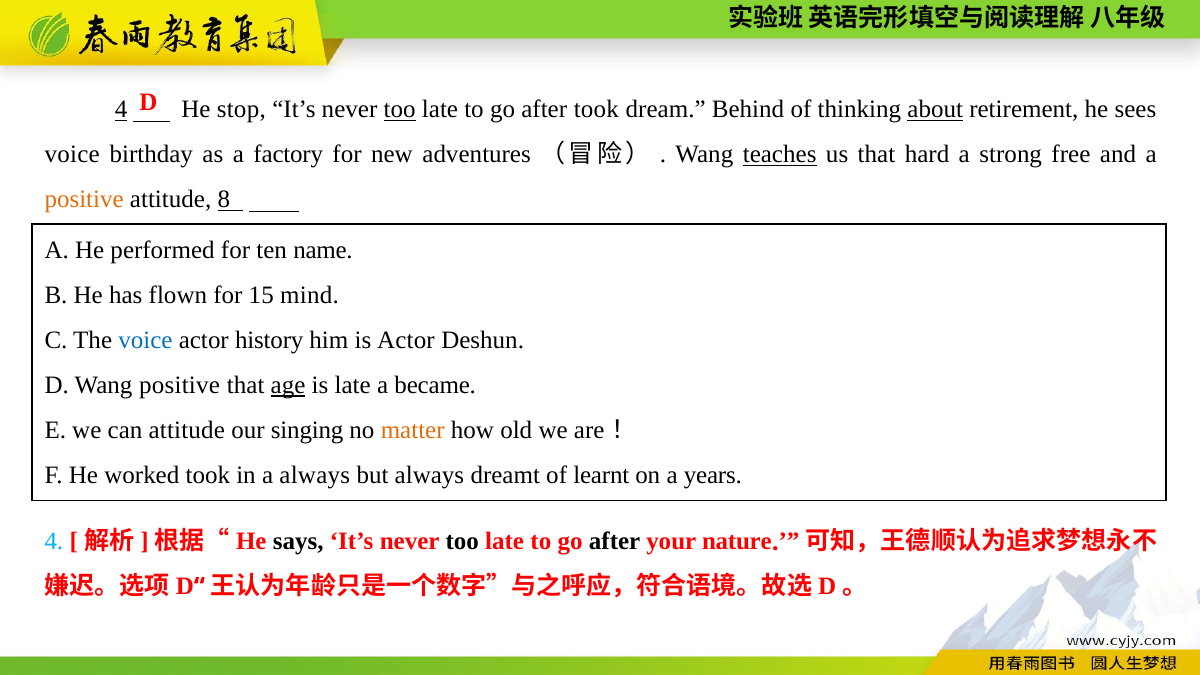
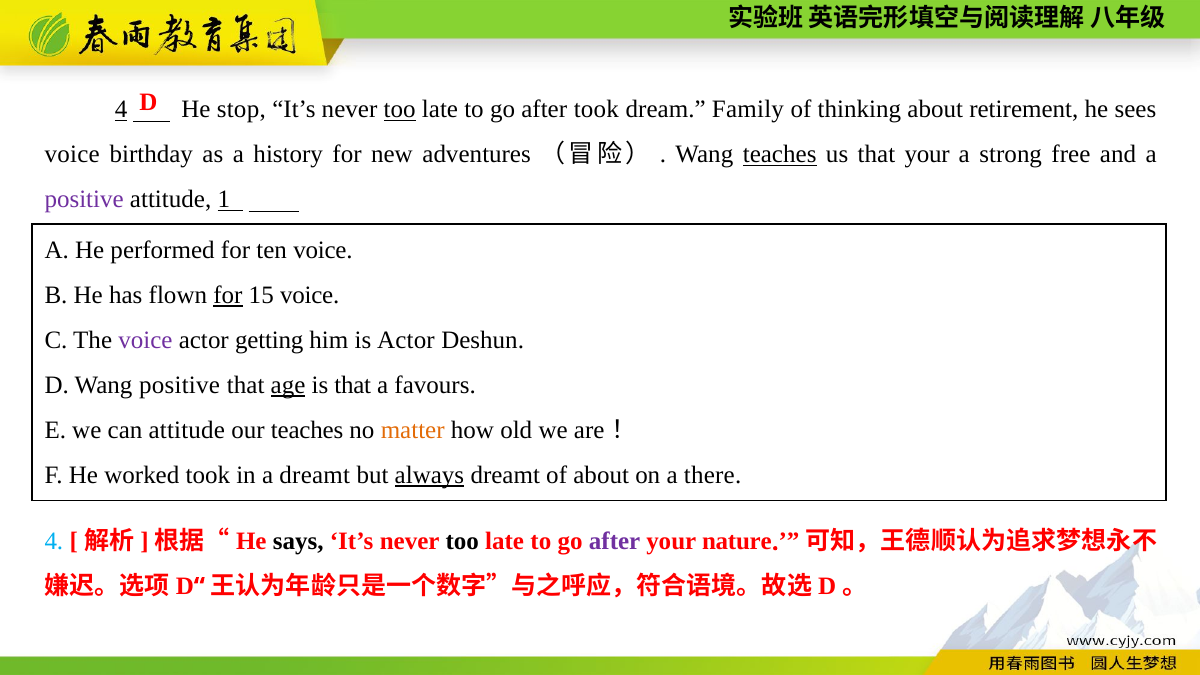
Behind: Behind -> Family
about at (935, 110) underline: present -> none
factory: factory -> history
that hard: hard -> your
positive at (84, 200) colour: orange -> purple
8: 8 -> 1
ten name: name -> voice
for at (228, 295) underline: none -> present
15 mind: mind -> voice
voice at (145, 340) colour: blue -> purple
history: history -> getting
is late: late -> that
became: became -> favours
our singing: singing -> teaches
a always: always -> dreamt
always at (429, 475) underline: none -> present
of learnt: learnt -> about
years: years -> there
after at (615, 542) colour: black -> purple
